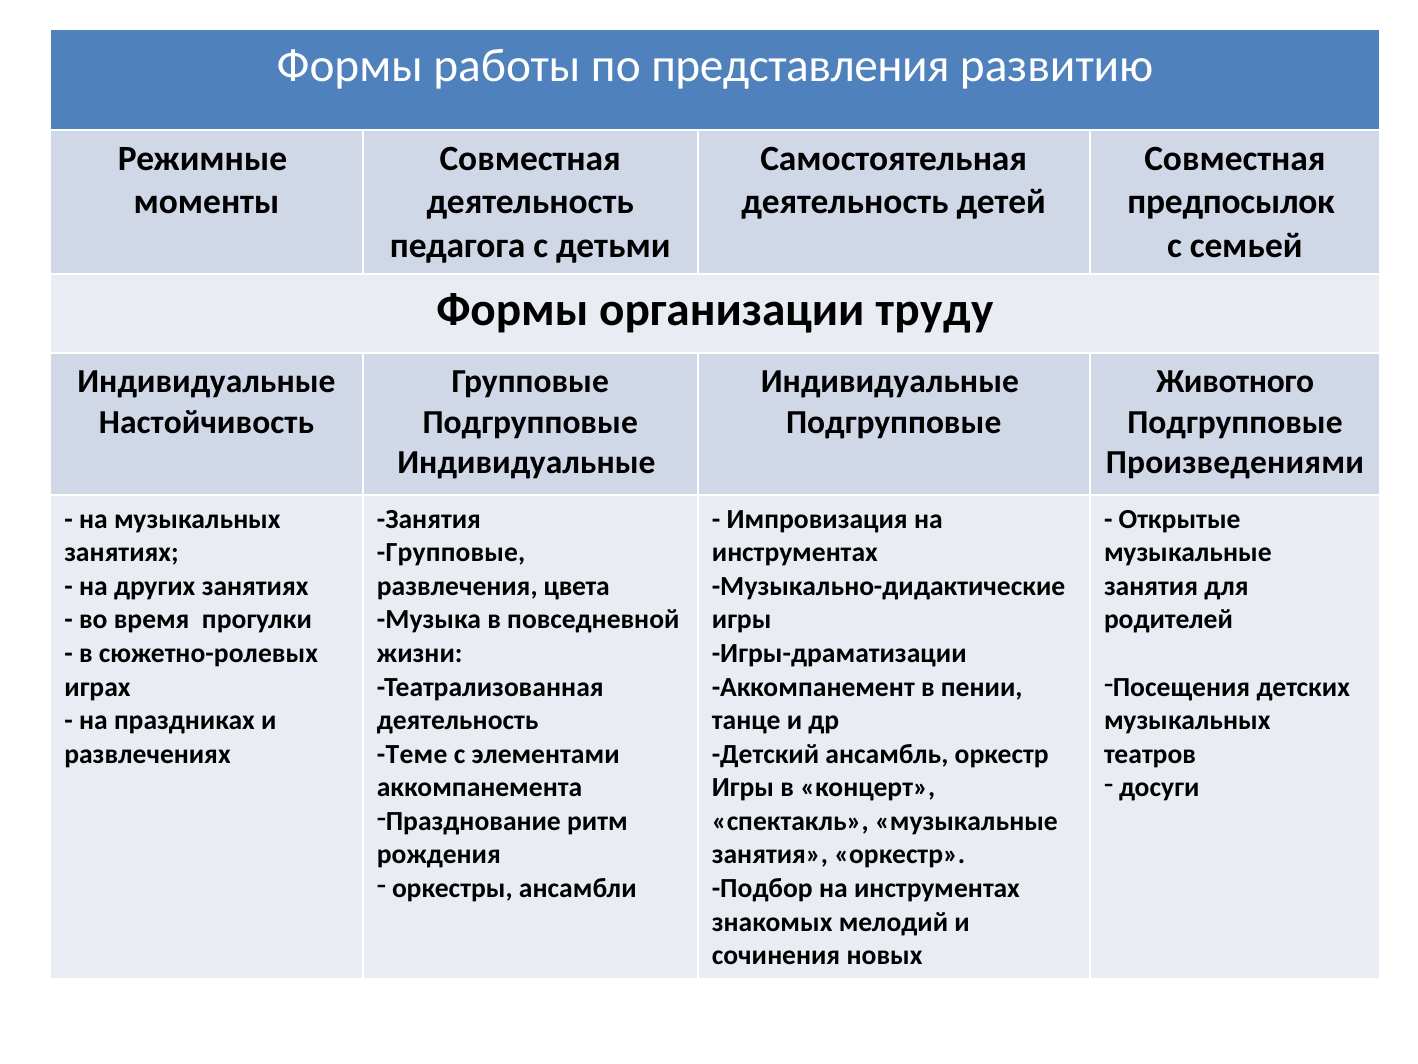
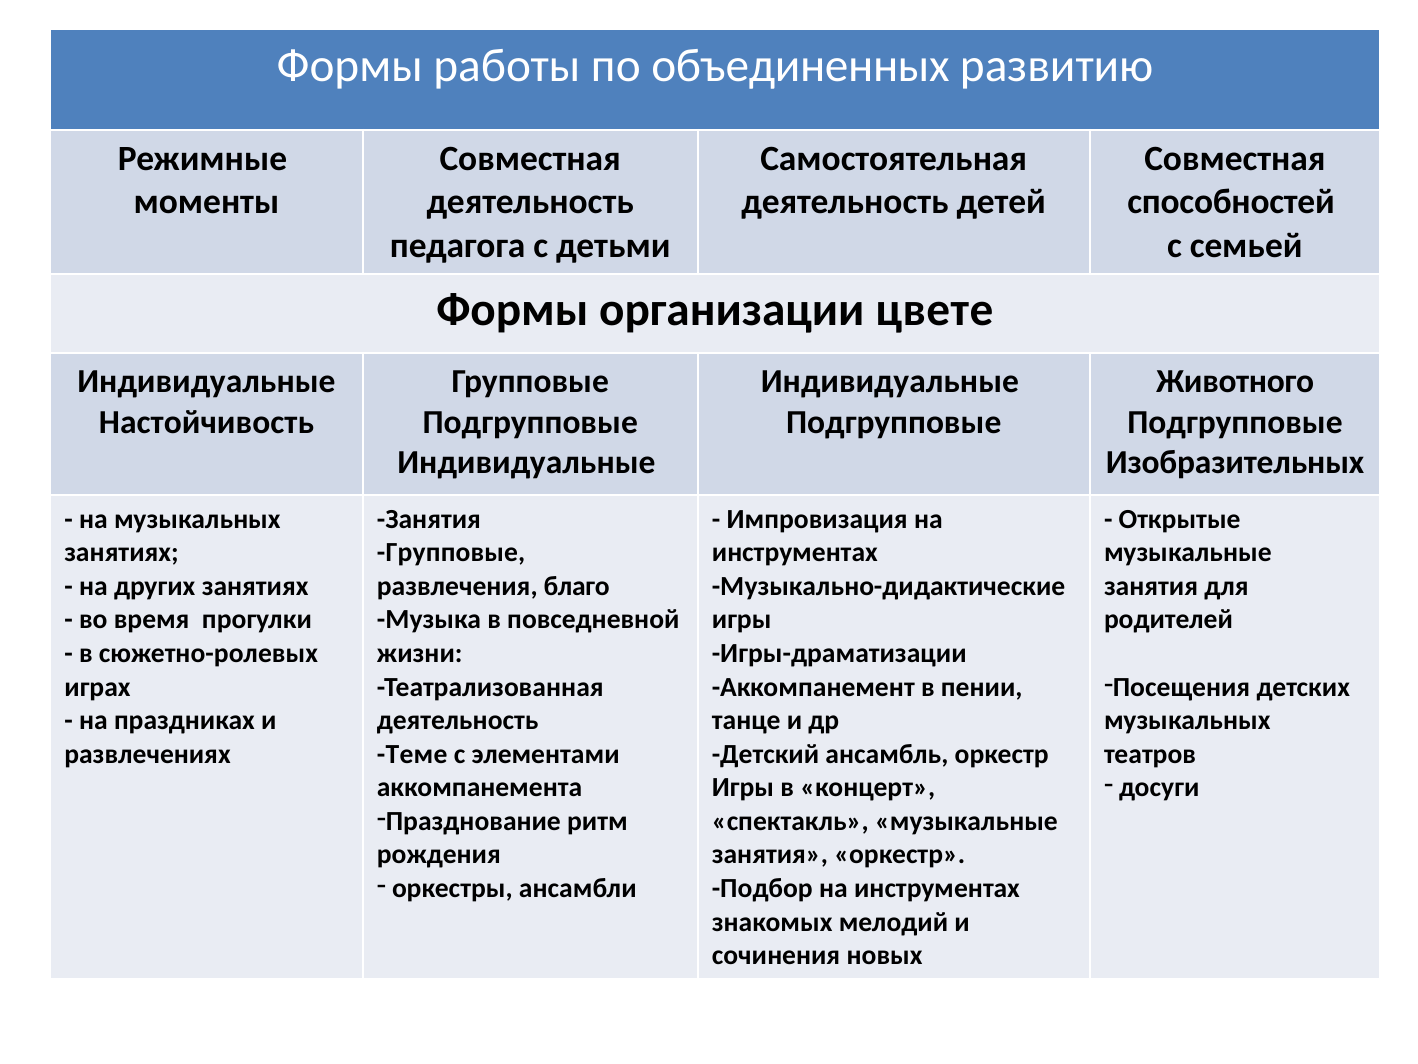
представления: представления -> объединенных
предпосылок: предпосылок -> способностей
труду: труду -> цвете
Произведениями: Произведениями -> Изобразительных
цвета: цвета -> благо
